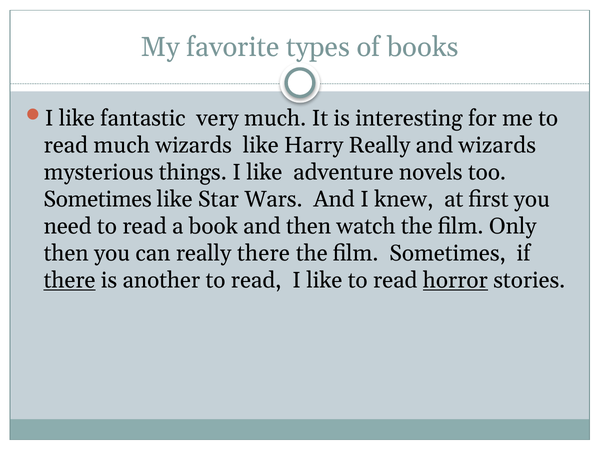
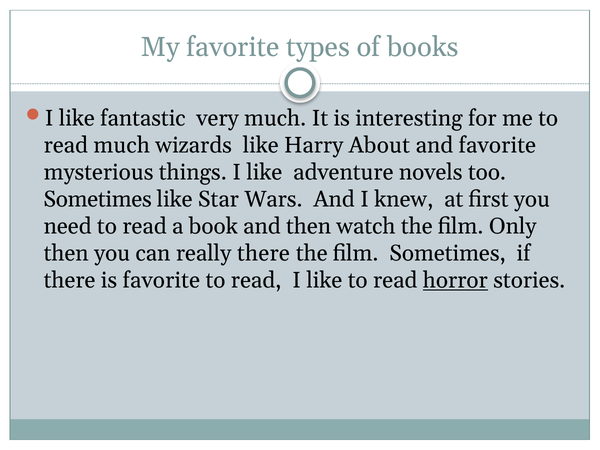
Harry Really: Really -> About
and wizards: wizards -> favorite
there at (70, 280) underline: present -> none
is another: another -> favorite
